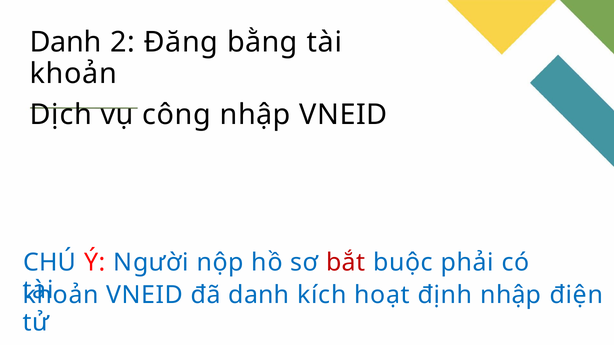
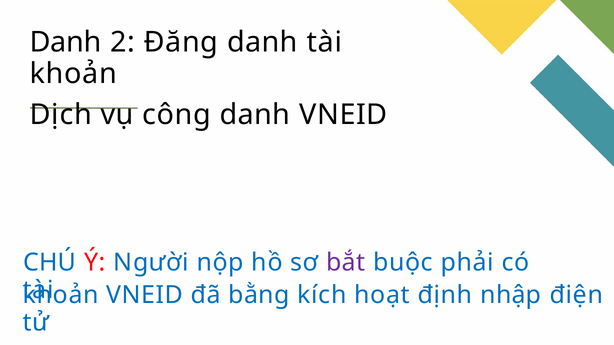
Đăng bằng: bằng -> danh
công nhập: nhập -> danh
bắt colour: red -> purple
đã danh: danh -> bằng
